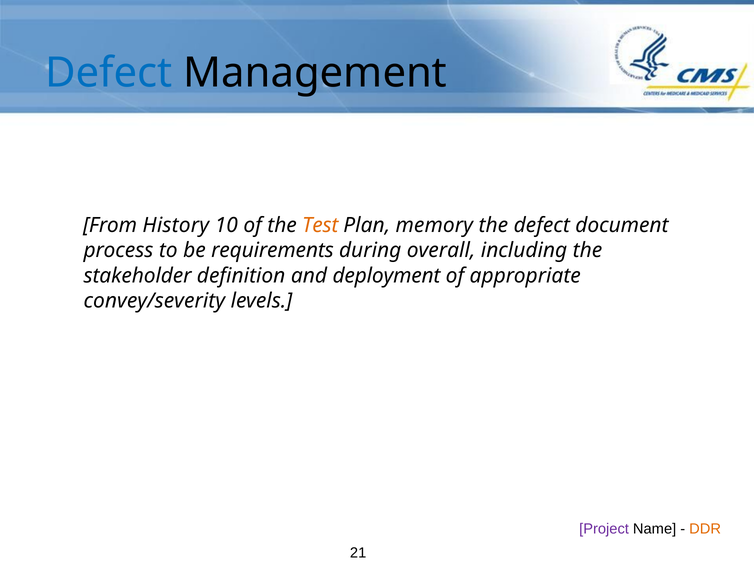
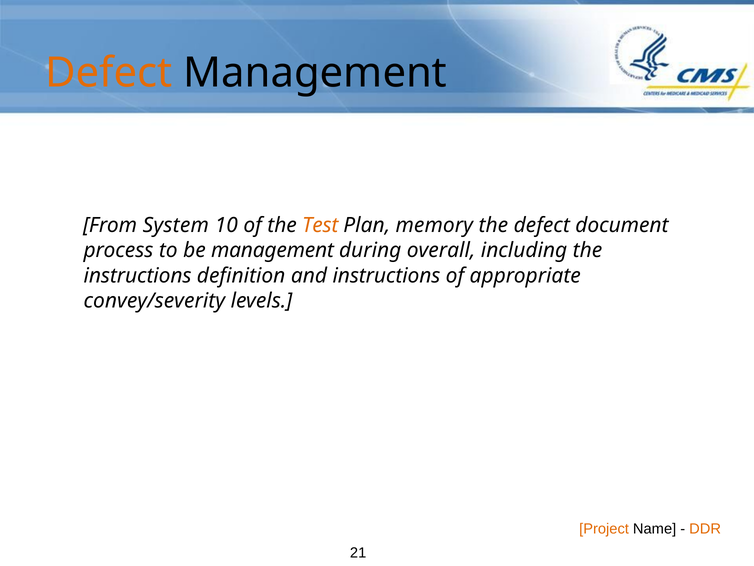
Defect at (109, 73) colour: blue -> orange
History: History -> System
be requirements: requirements -> management
stakeholder at (138, 275): stakeholder -> instructions
and deployment: deployment -> instructions
Project colour: purple -> orange
